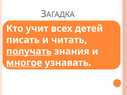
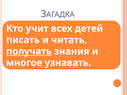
многое underline: present -> none
